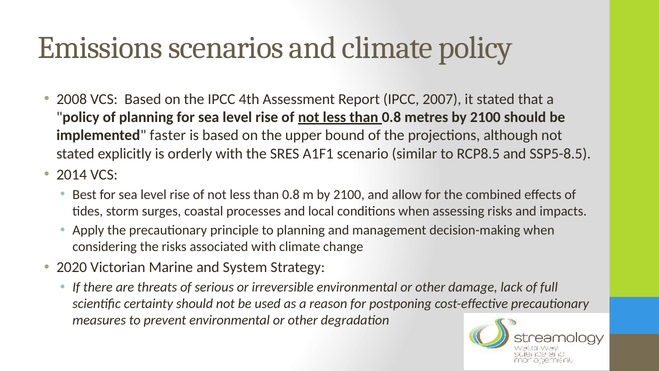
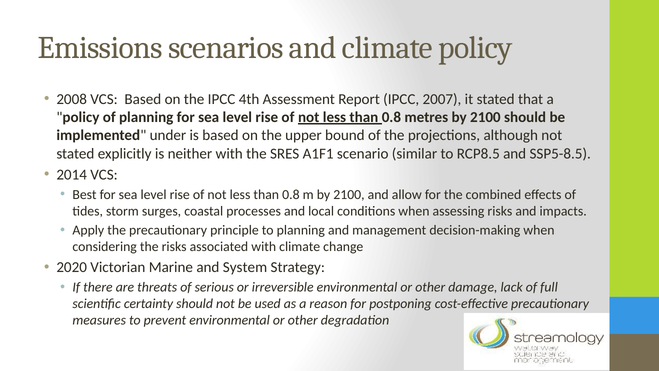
faster: faster -> under
orderly: orderly -> neither
